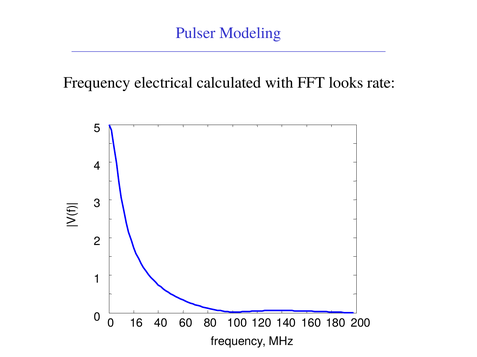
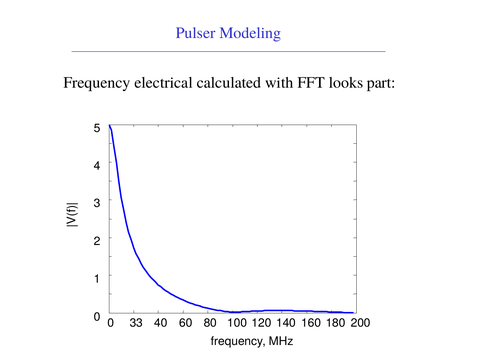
rate: rate -> part
16: 16 -> 33
